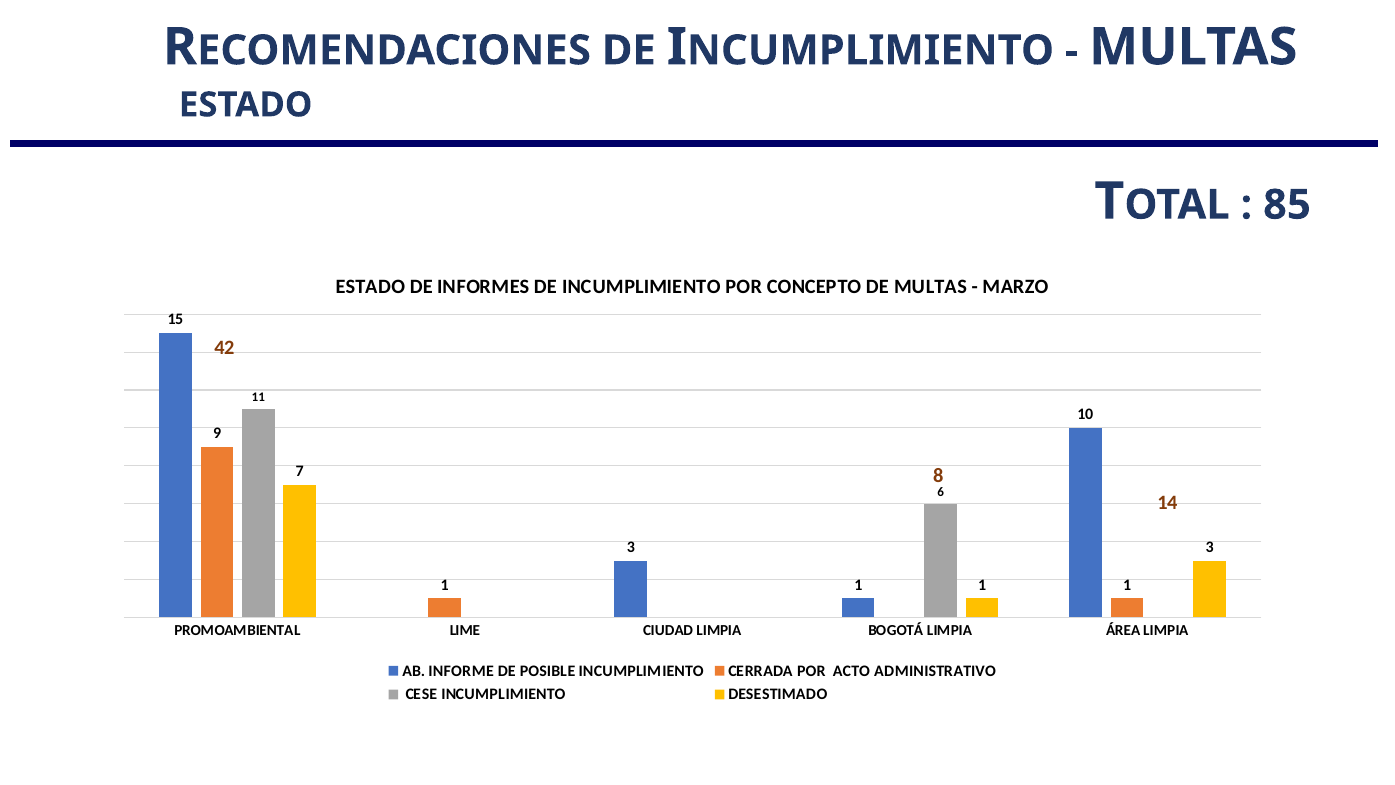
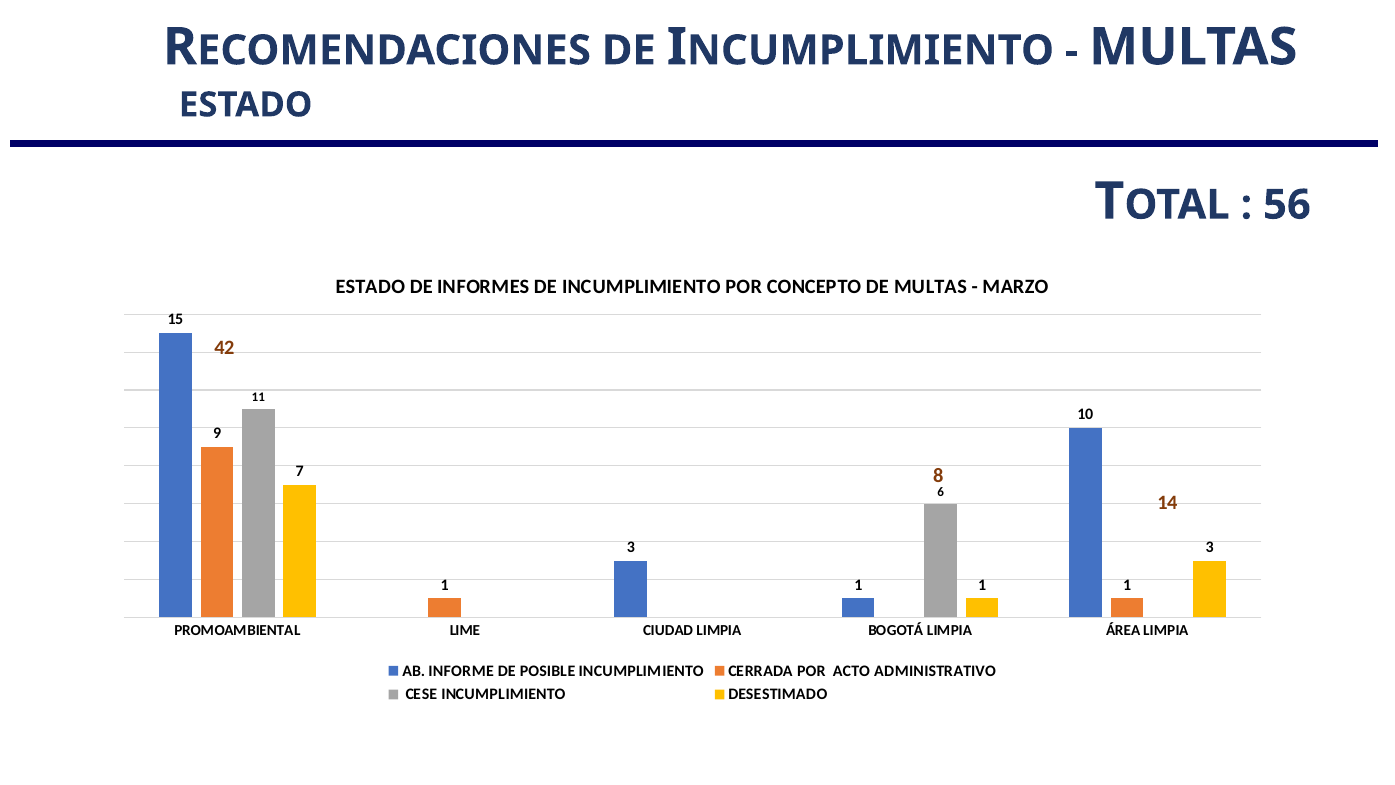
85: 85 -> 56
